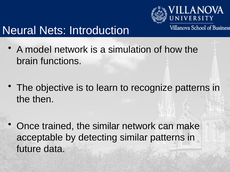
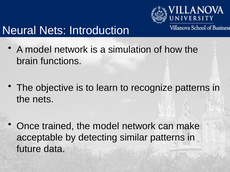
the then: then -> nets
the similar: similar -> model
